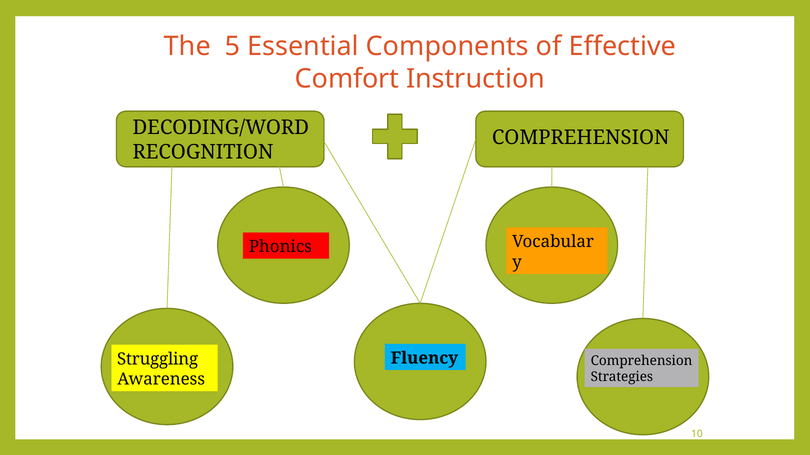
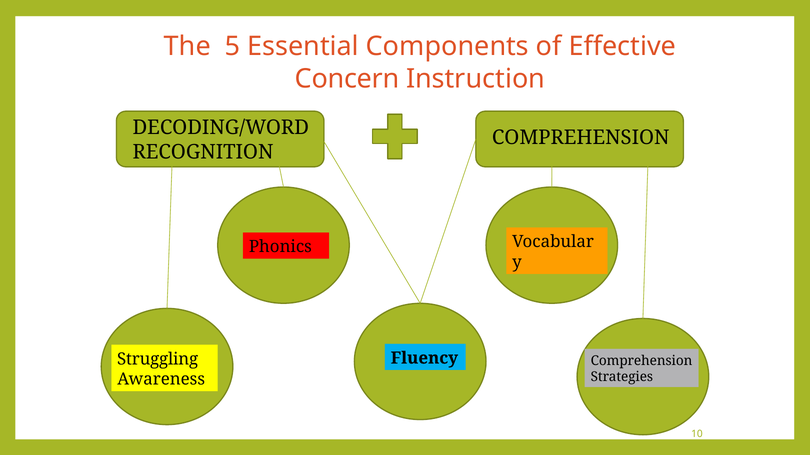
Comfort: Comfort -> Concern
